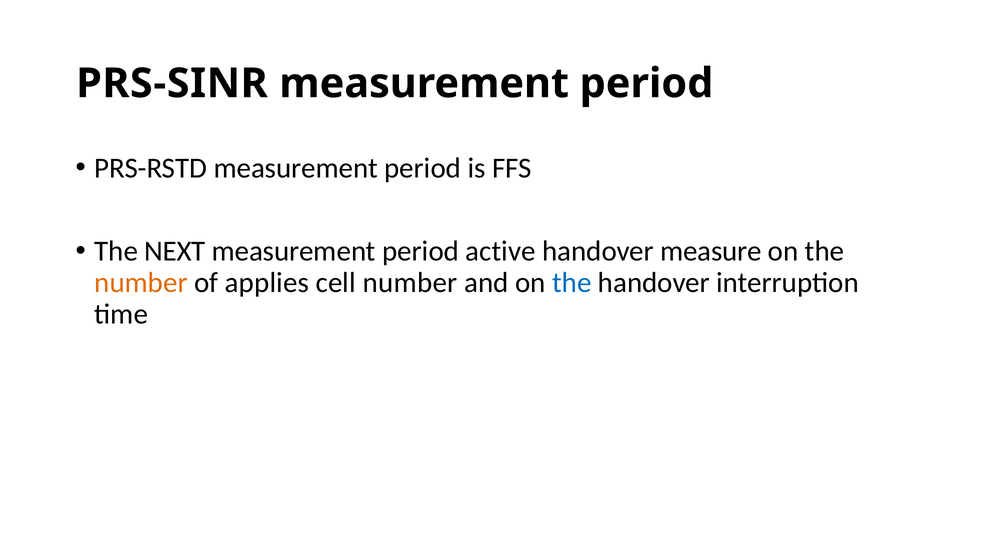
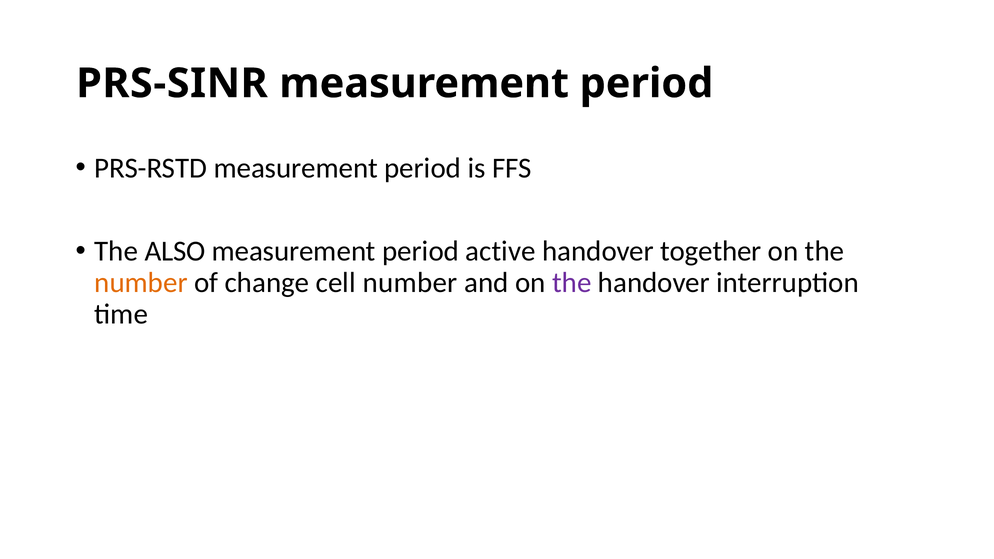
NEXT: NEXT -> ALSO
measure: measure -> together
applies: applies -> change
the at (572, 283) colour: blue -> purple
